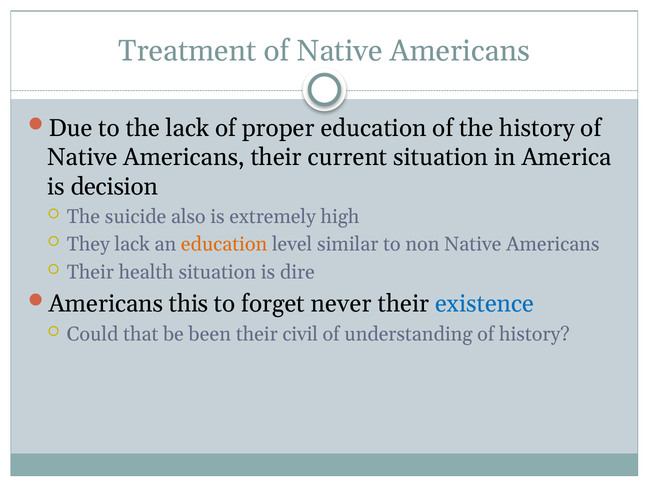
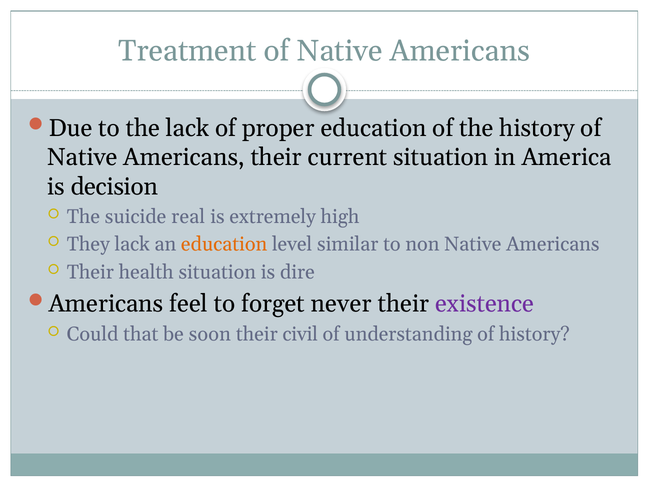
also: also -> real
this: this -> feel
existence colour: blue -> purple
been: been -> soon
